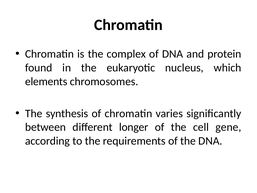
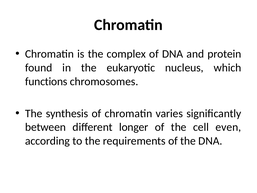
elements: elements -> functions
gene: gene -> even
